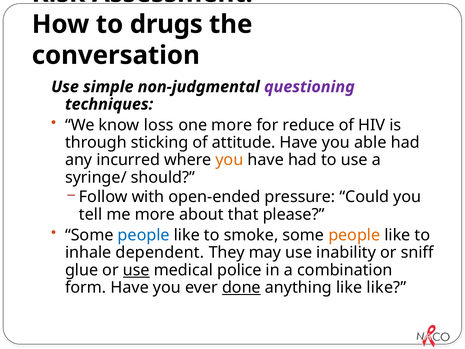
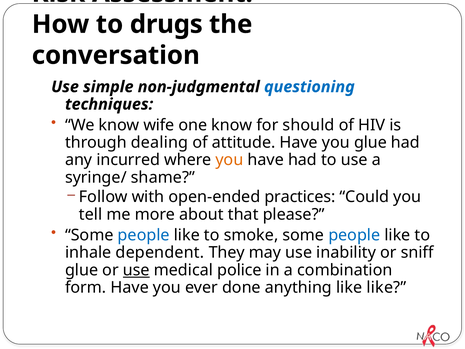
questioning colour: purple -> blue
loss: loss -> wife
one more: more -> know
reduce: reduce -> should
sticking: sticking -> dealing
you able: able -> glue
should: should -> shame
pressure: pressure -> practices
people at (354, 235) colour: orange -> blue
done underline: present -> none
